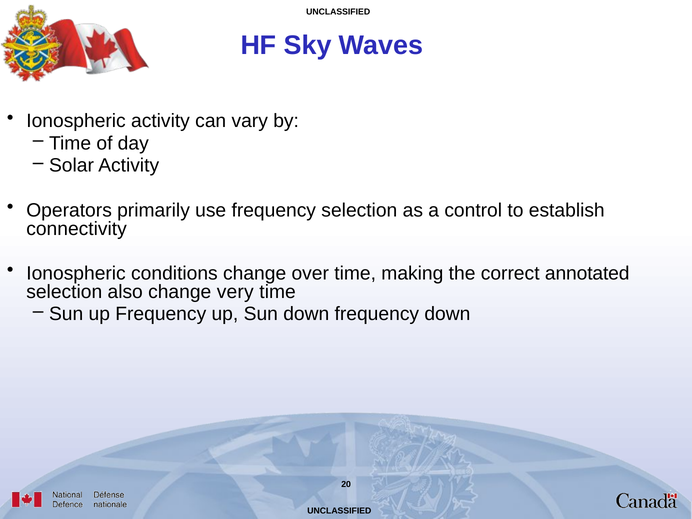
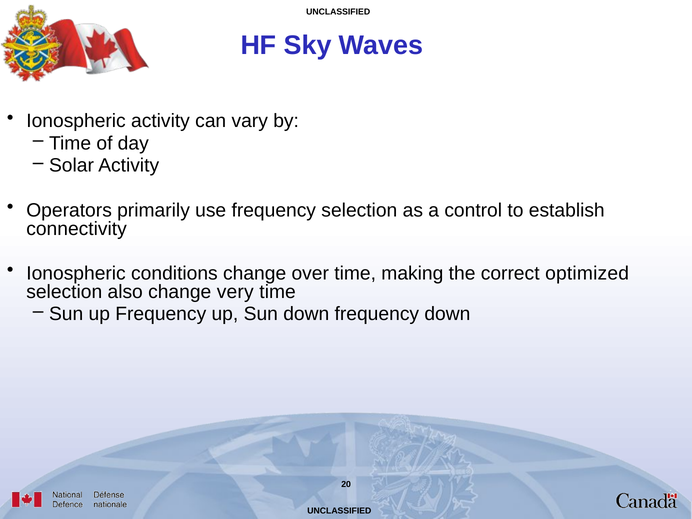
annotated: annotated -> optimized
